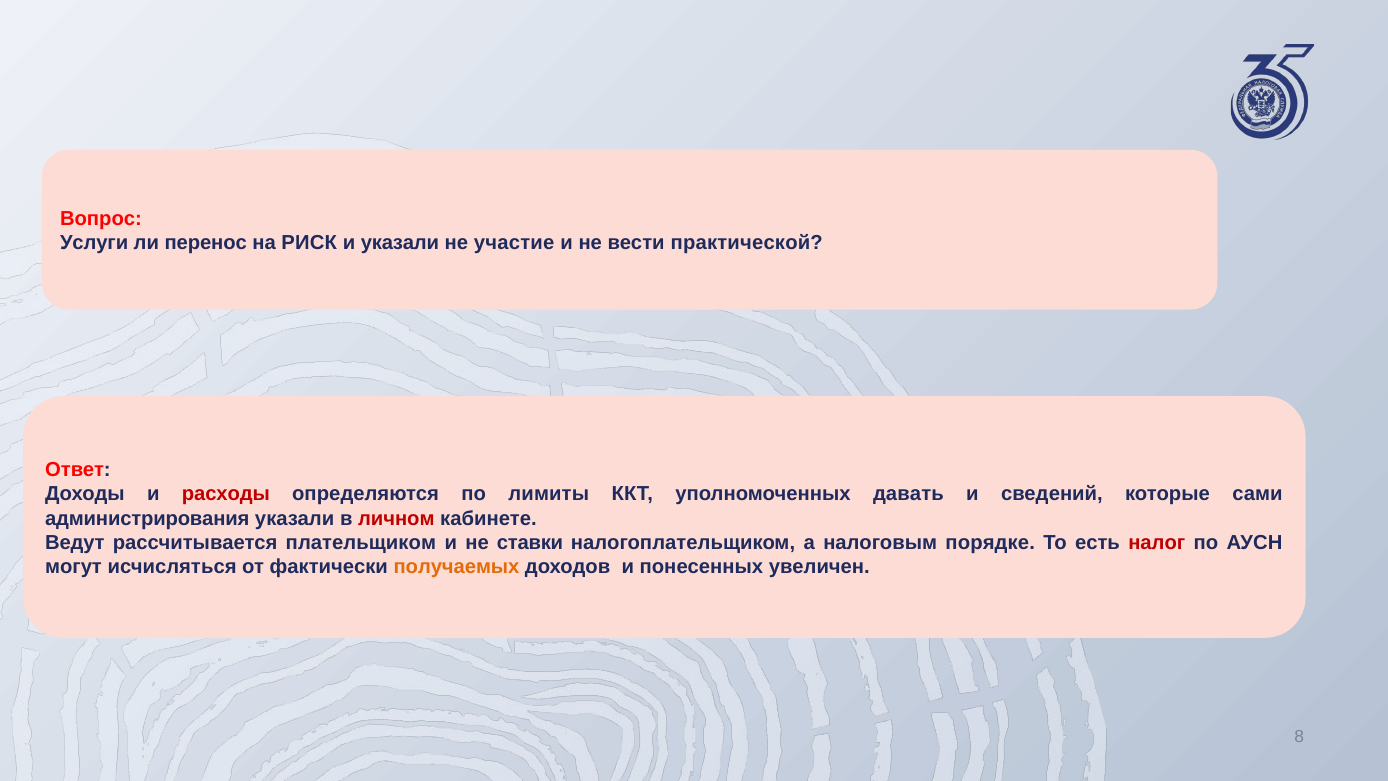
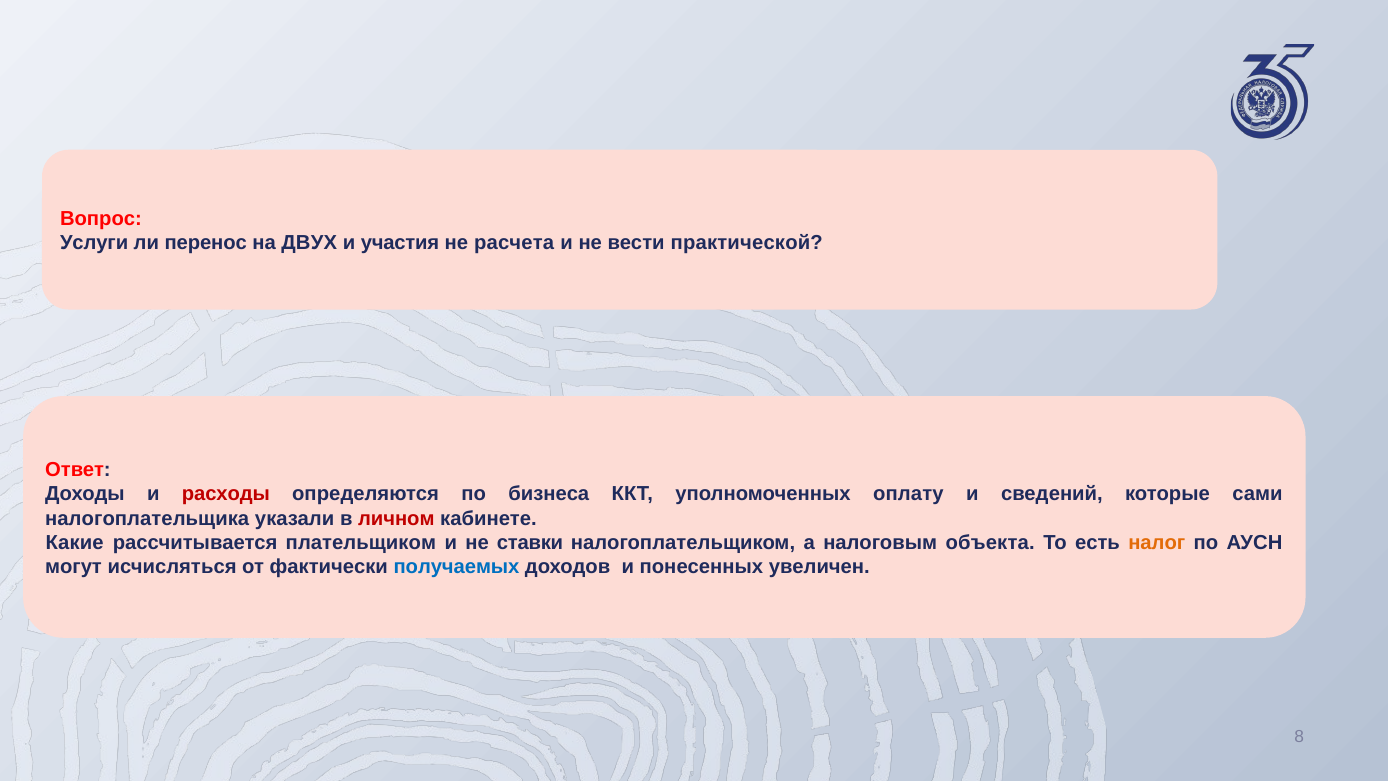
РИСК: РИСК -> ДВУХ
и указали: указали -> участия
участие: участие -> расчета
лимиты: лимиты -> бизнеса
давать: давать -> оплату
администрирования: администрирования -> налогоплательщика
Ведут: Ведут -> Какие
порядке: порядке -> объекта
налог colour: red -> orange
получаемых colour: orange -> blue
